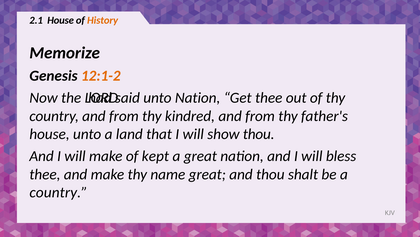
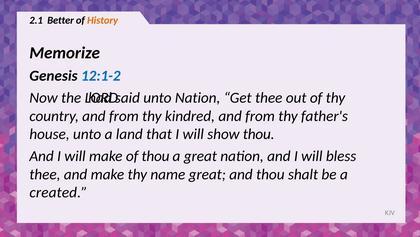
2.1 House: House -> Better
12:1-2 colour: orange -> blue
of kept: kept -> thou
country at (58, 192): country -> created
